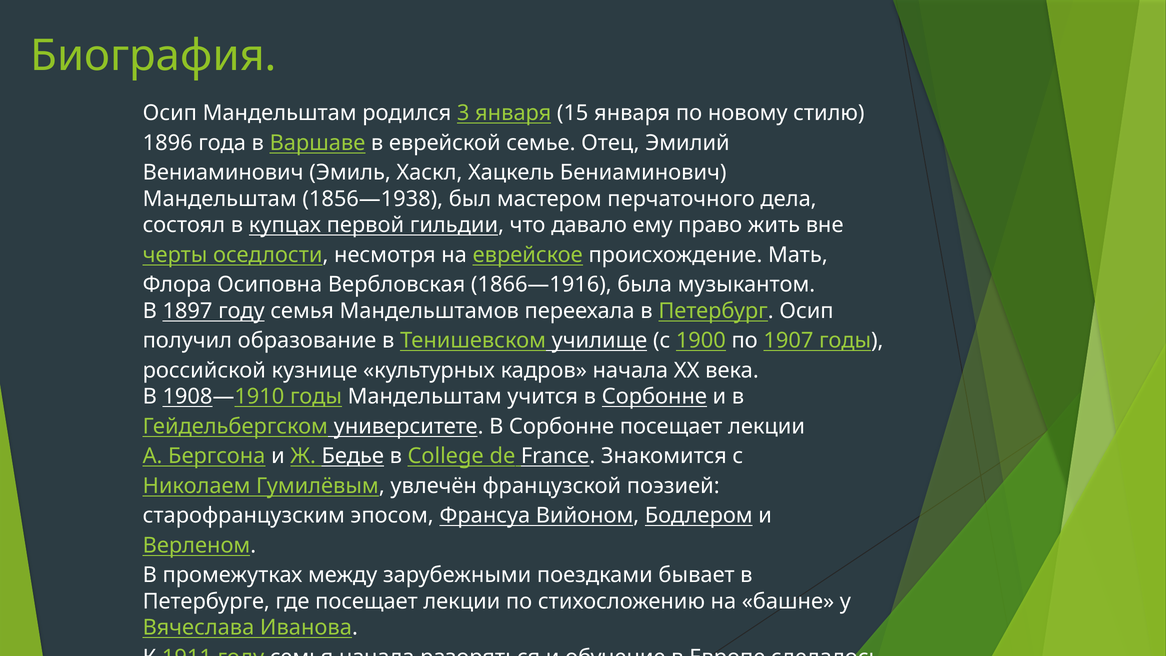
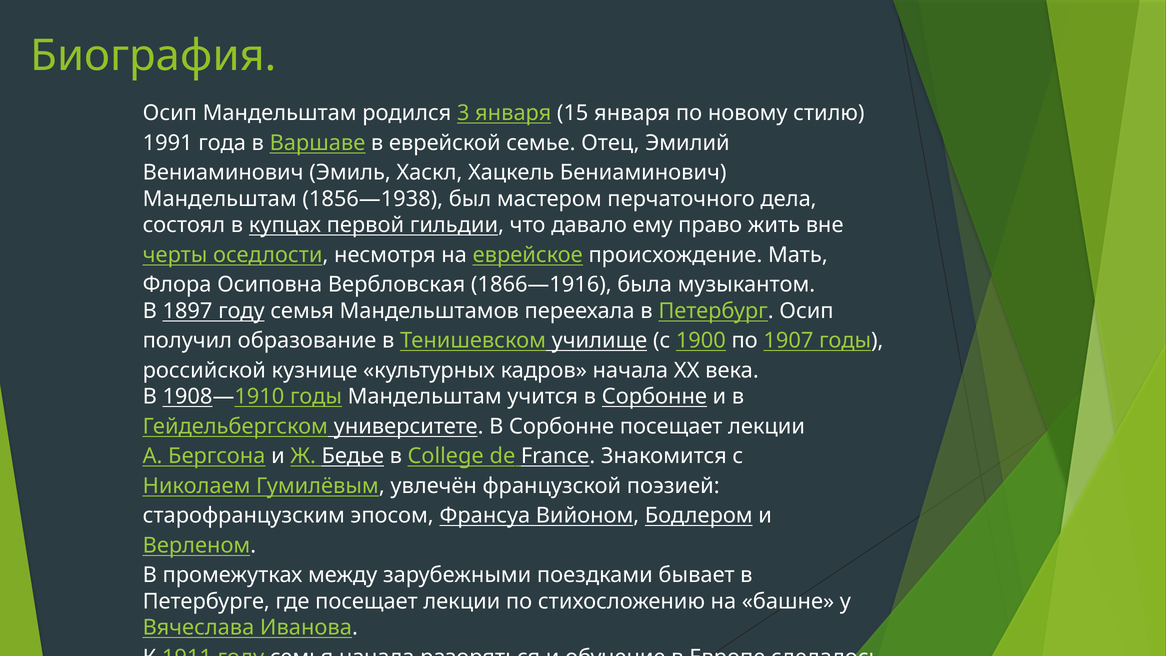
1896: 1896 -> 1991
